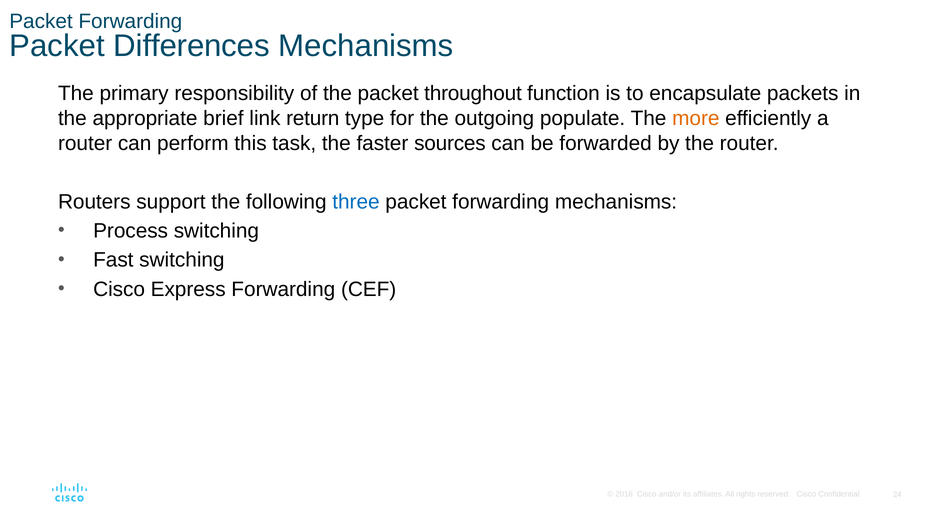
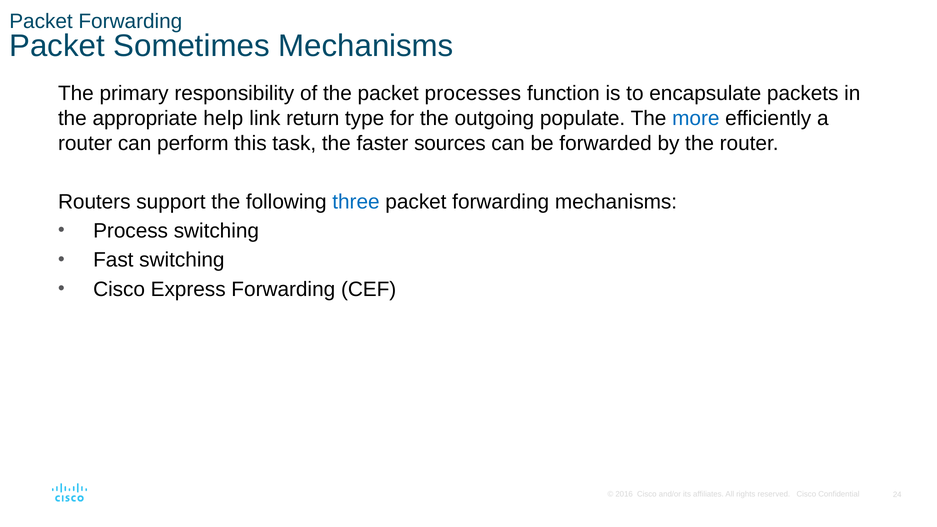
Differences: Differences -> Sometimes
throughout: throughout -> processes
brief: brief -> help
more colour: orange -> blue
